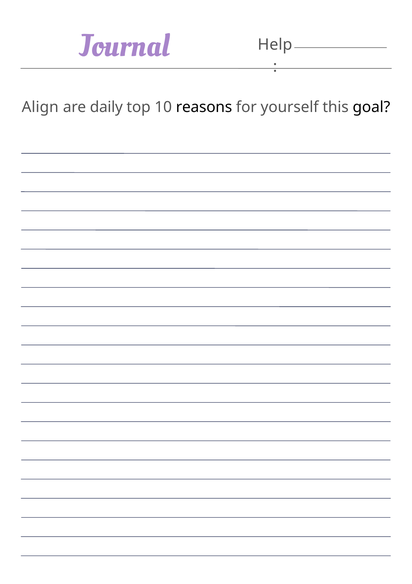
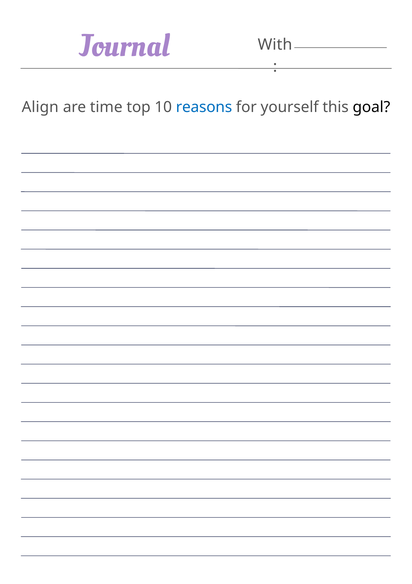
Help: Help -> With
daily: daily -> time
reasons colour: black -> blue
